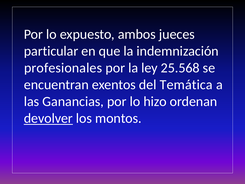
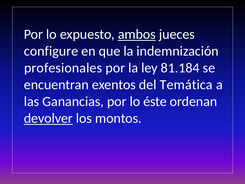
ambos underline: none -> present
particular: particular -> configure
25.568: 25.568 -> 81.184
hizo: hizo -> éste
